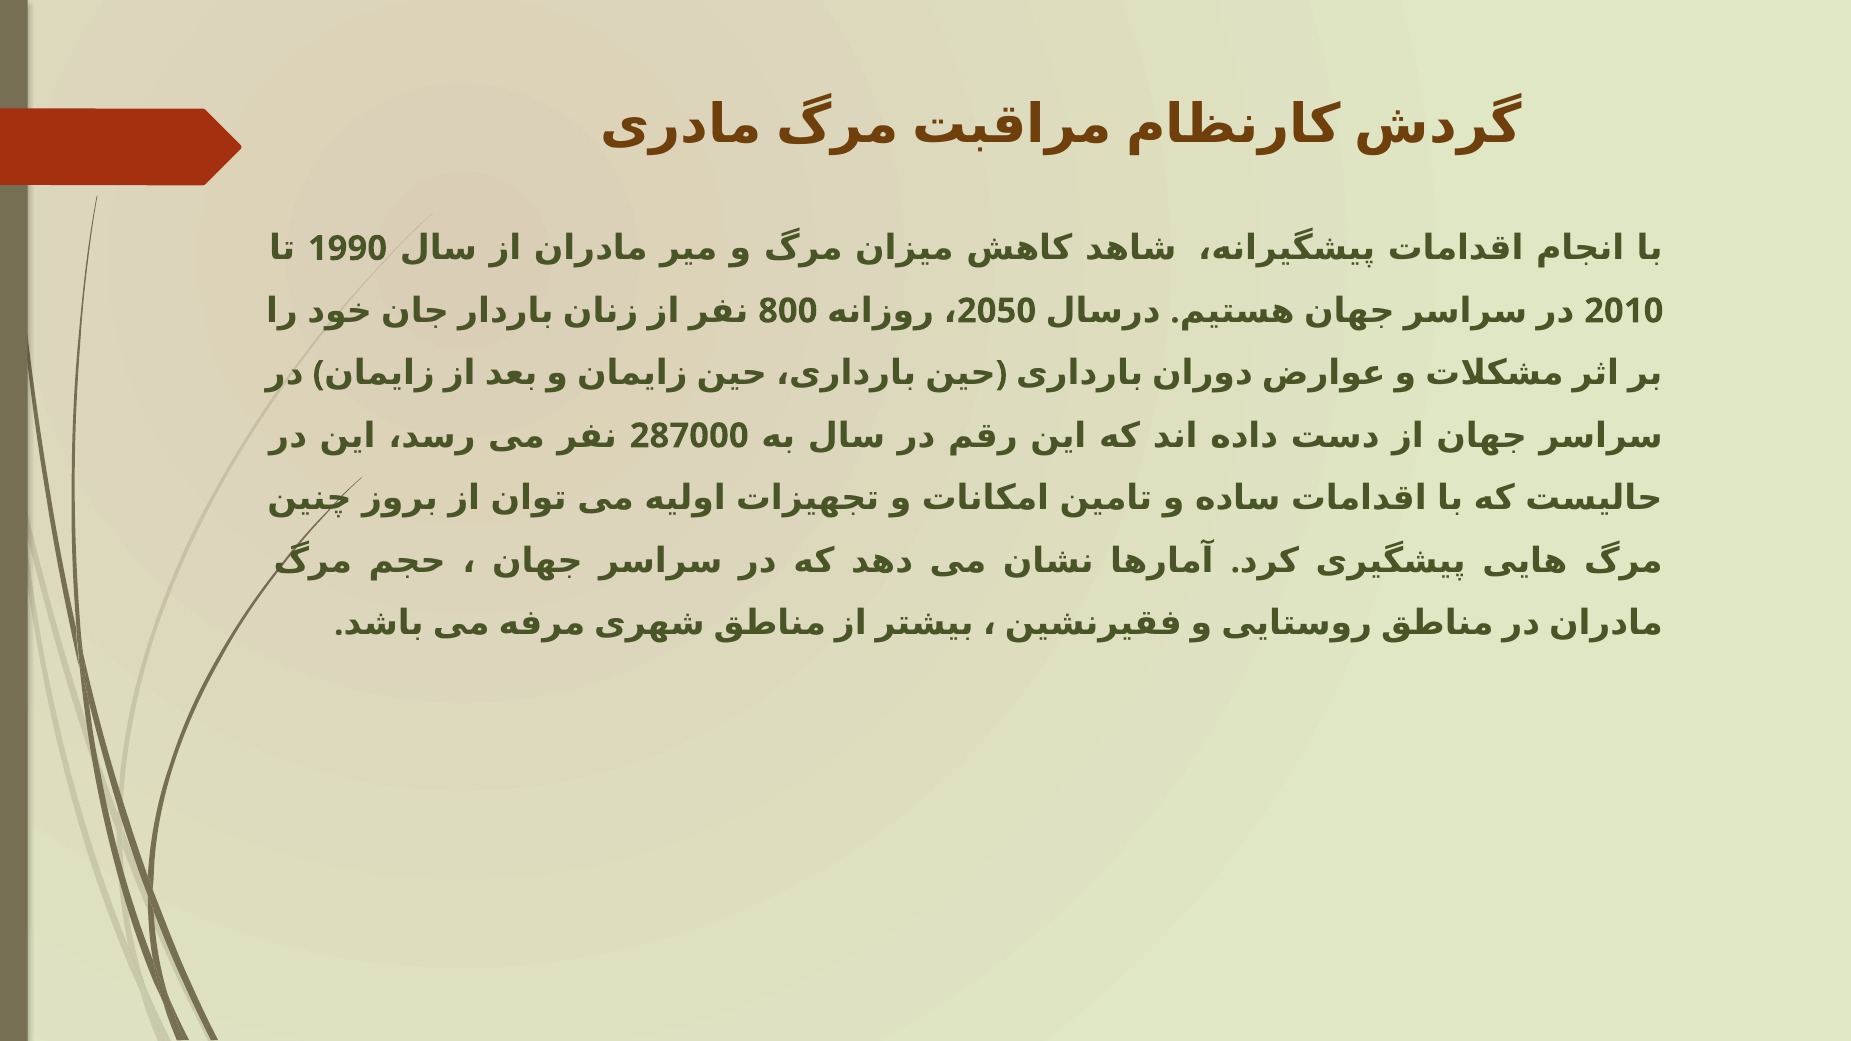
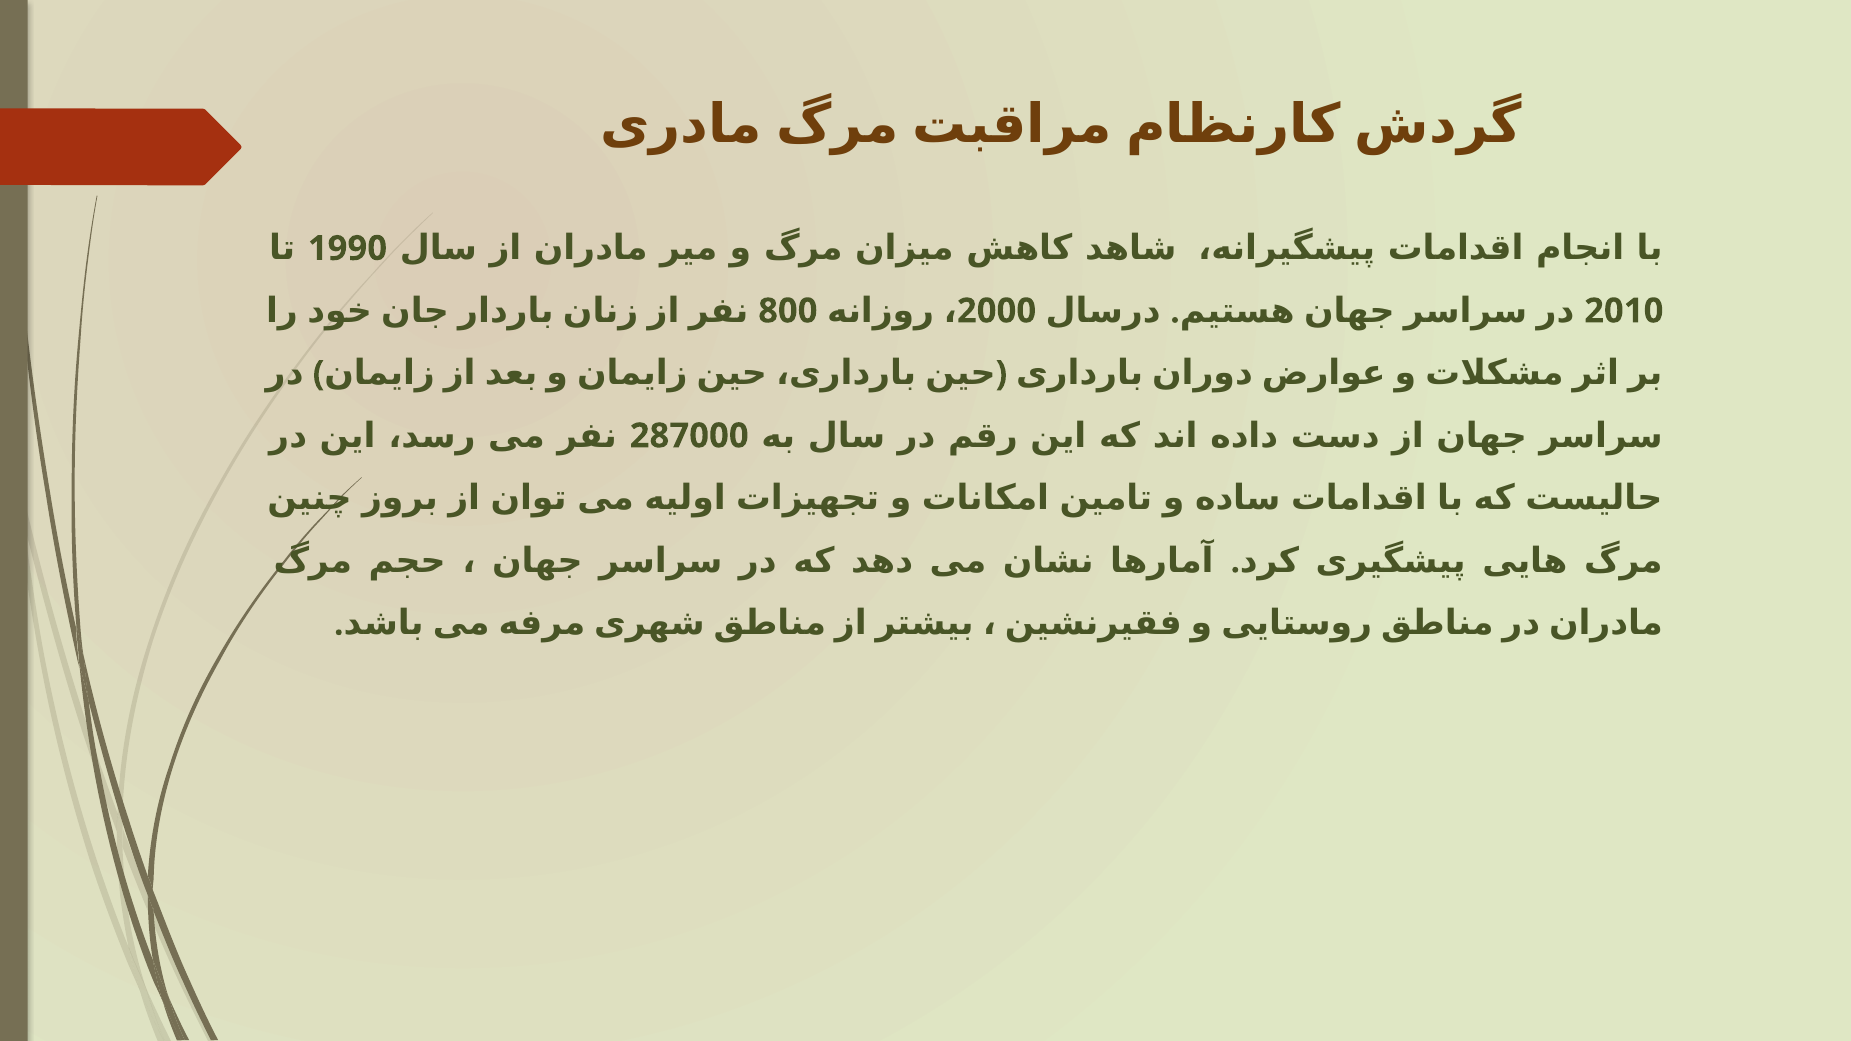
2050: 2050 -> 2000
